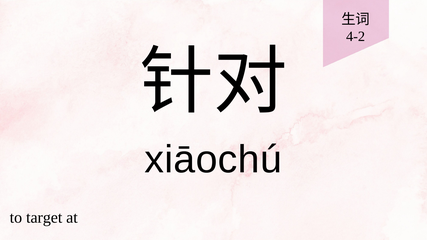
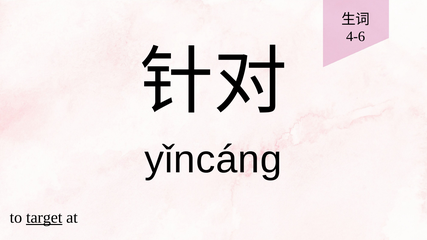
4-2: 4-2 -> 4-6
xiāochú: xiāochú -> yǐncáng
target underline: none -> present
